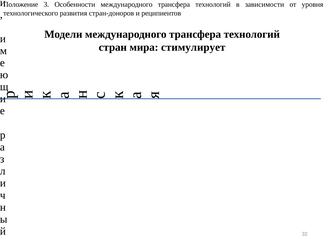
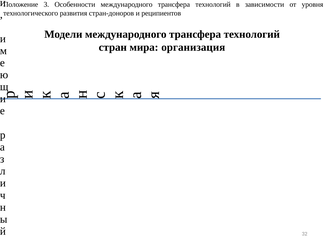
стимулирует: стимулирует -> организация
